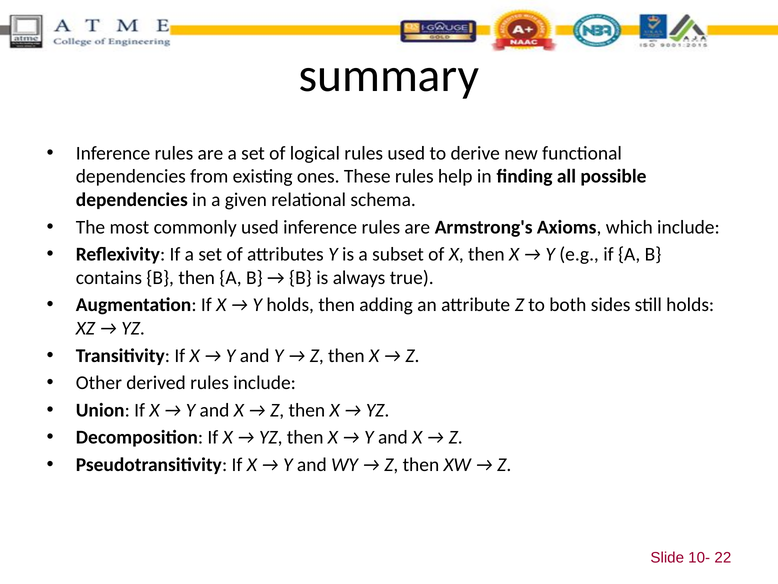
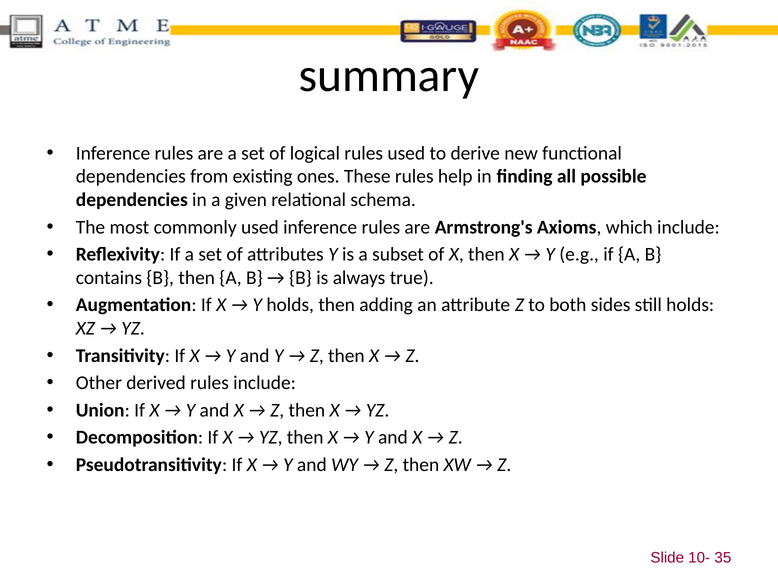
22: 22 -> 35
